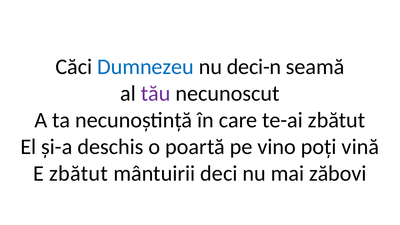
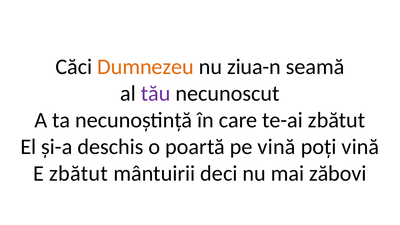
Dumnezeu colour: blue -> orange
deci-n: deci-n -> ziua-n
pe vino: vino -> vină
